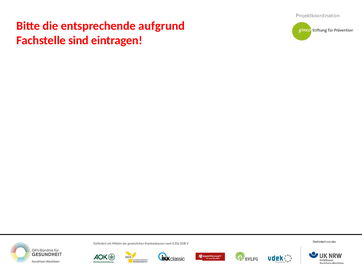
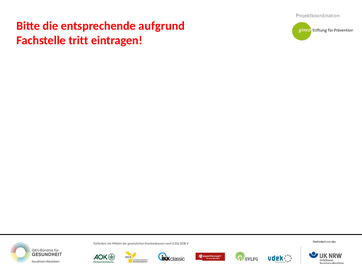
sind: sind -> tritt
